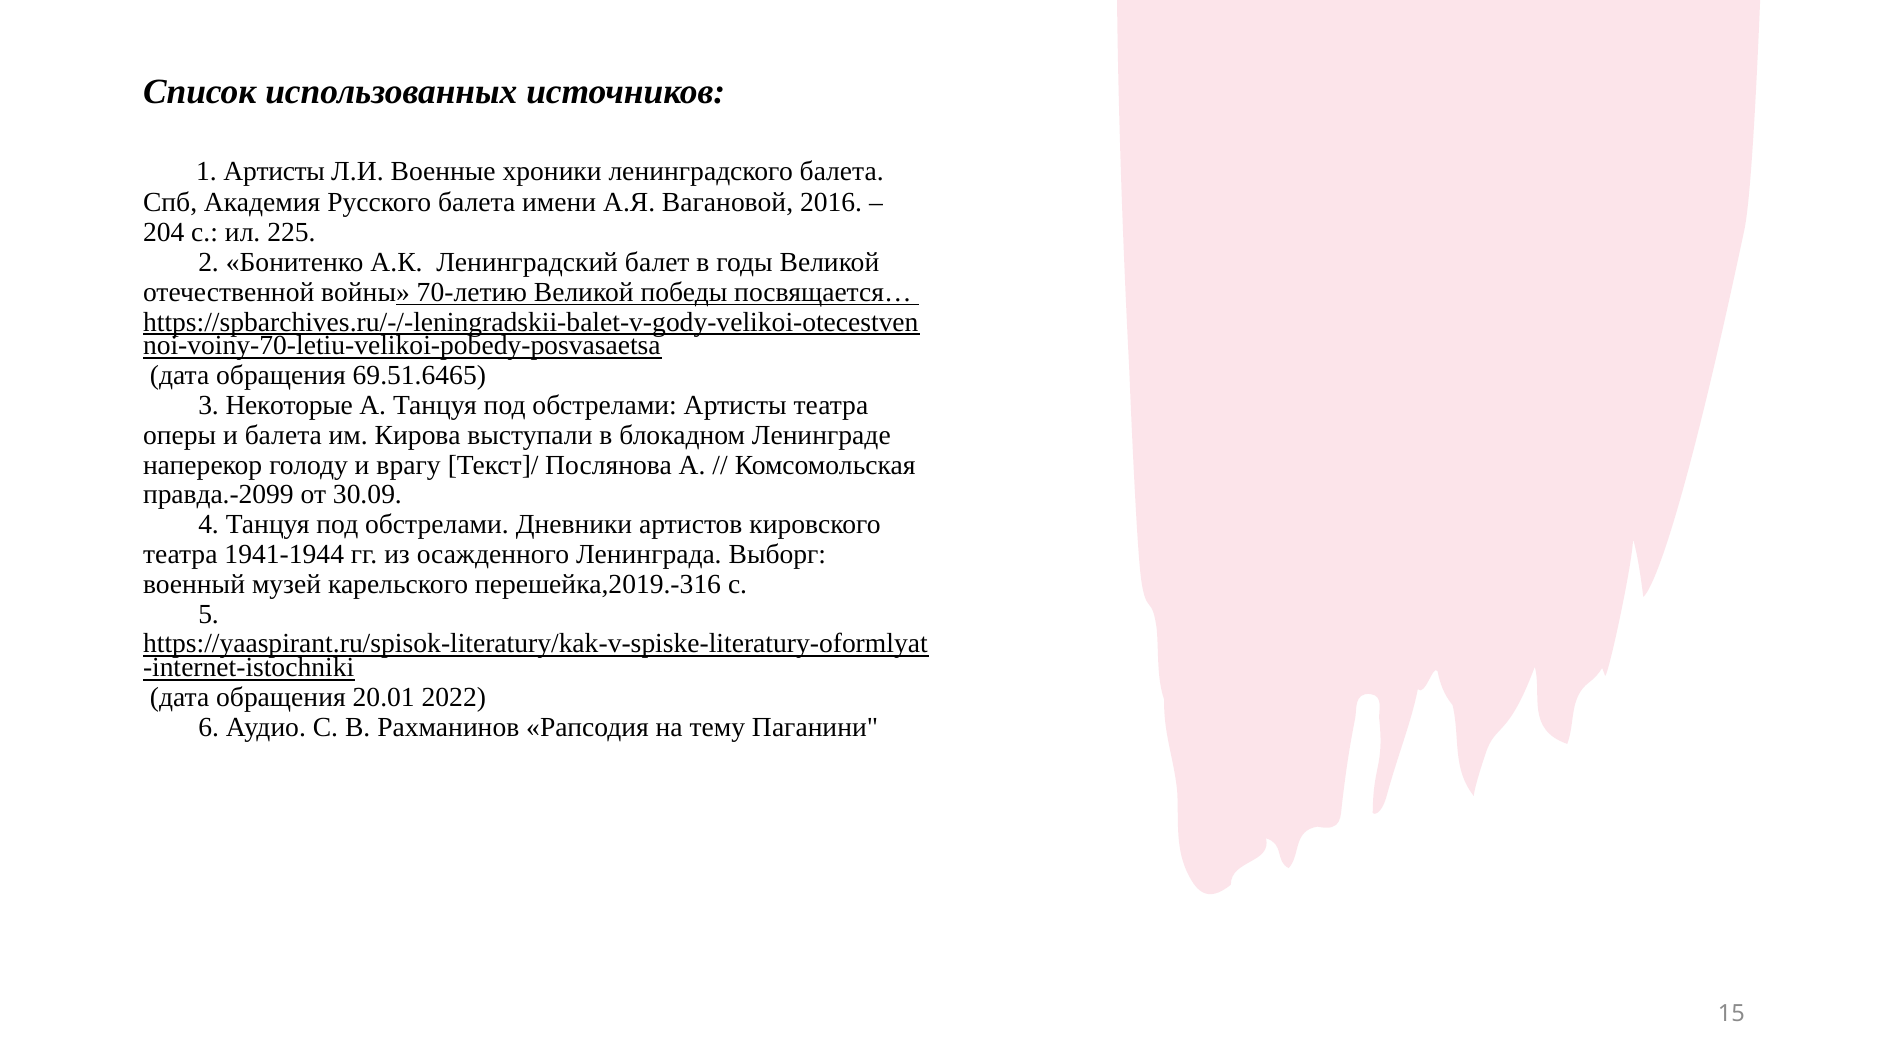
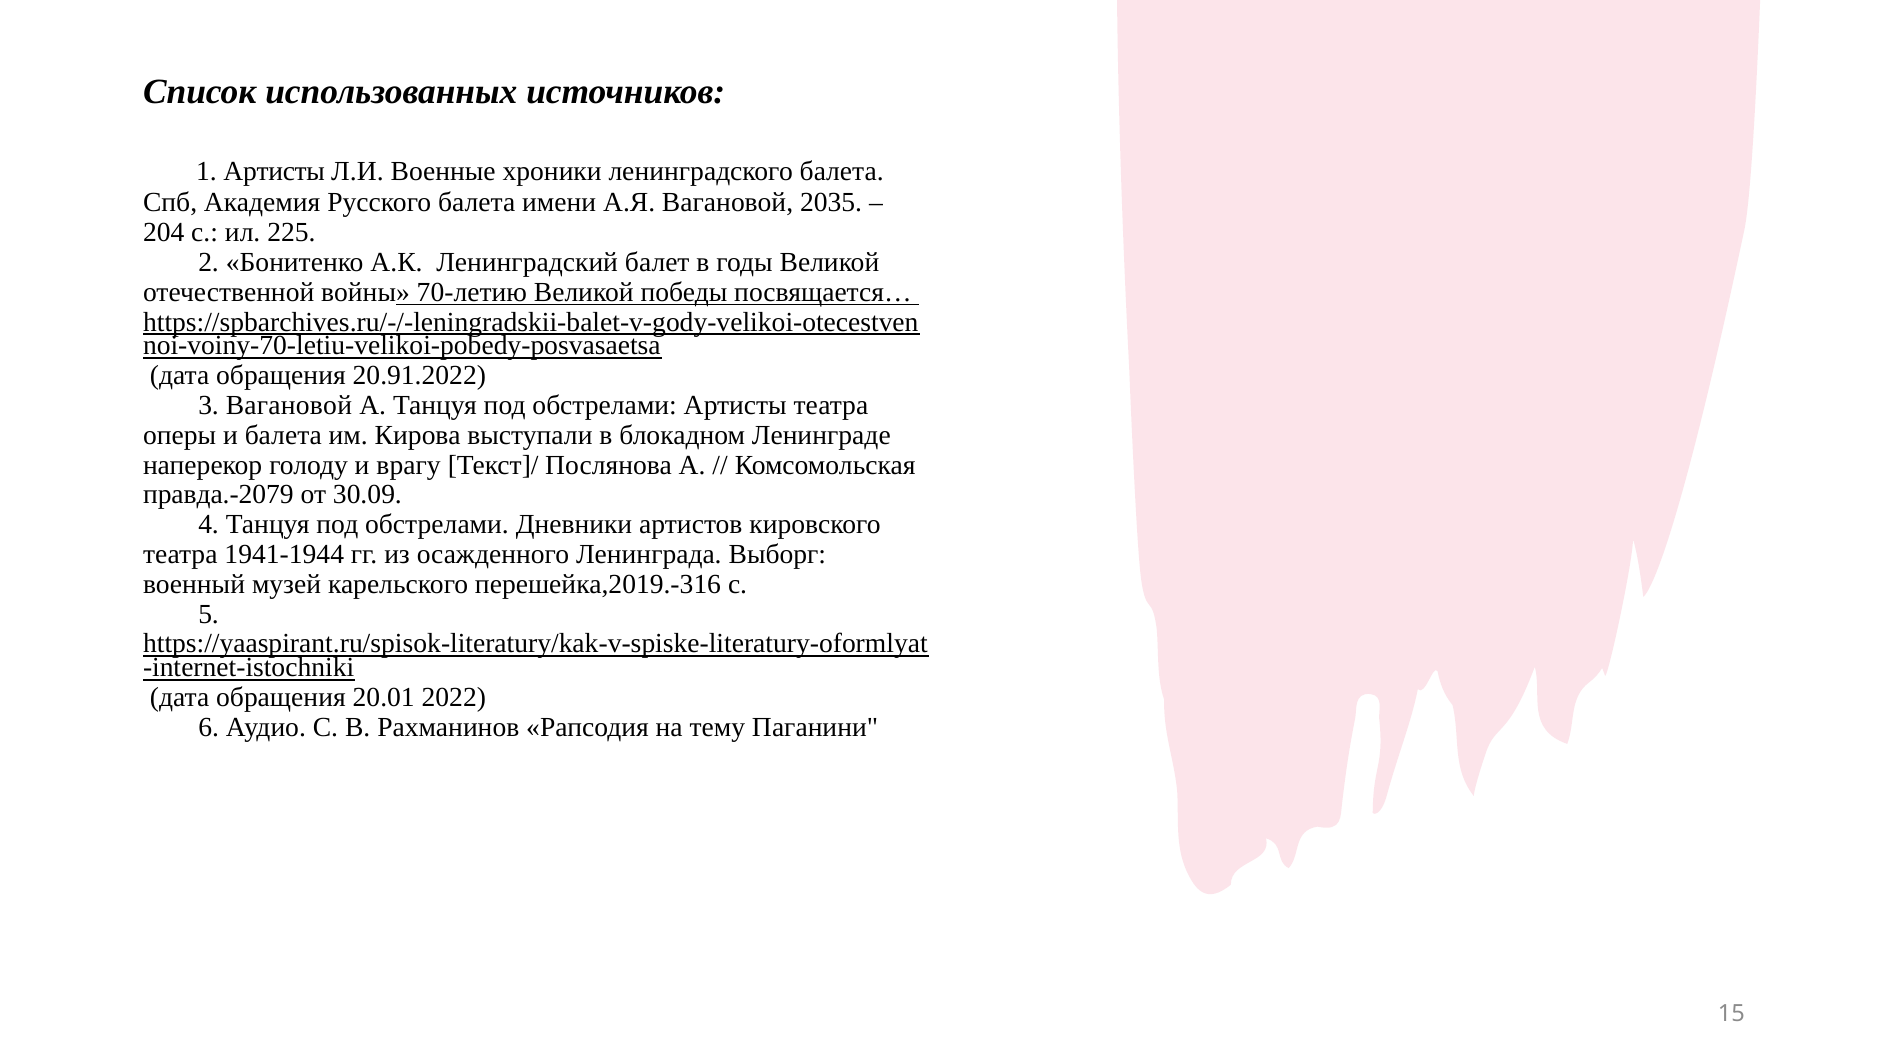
2016: 2016 -> 2035
69.51.6465: 69.51.6465 -> 20.91.2022
3 Некоторые: Некоторые -> Вагановой
правда.-2099: правда.-2099 -> правда.-2079
